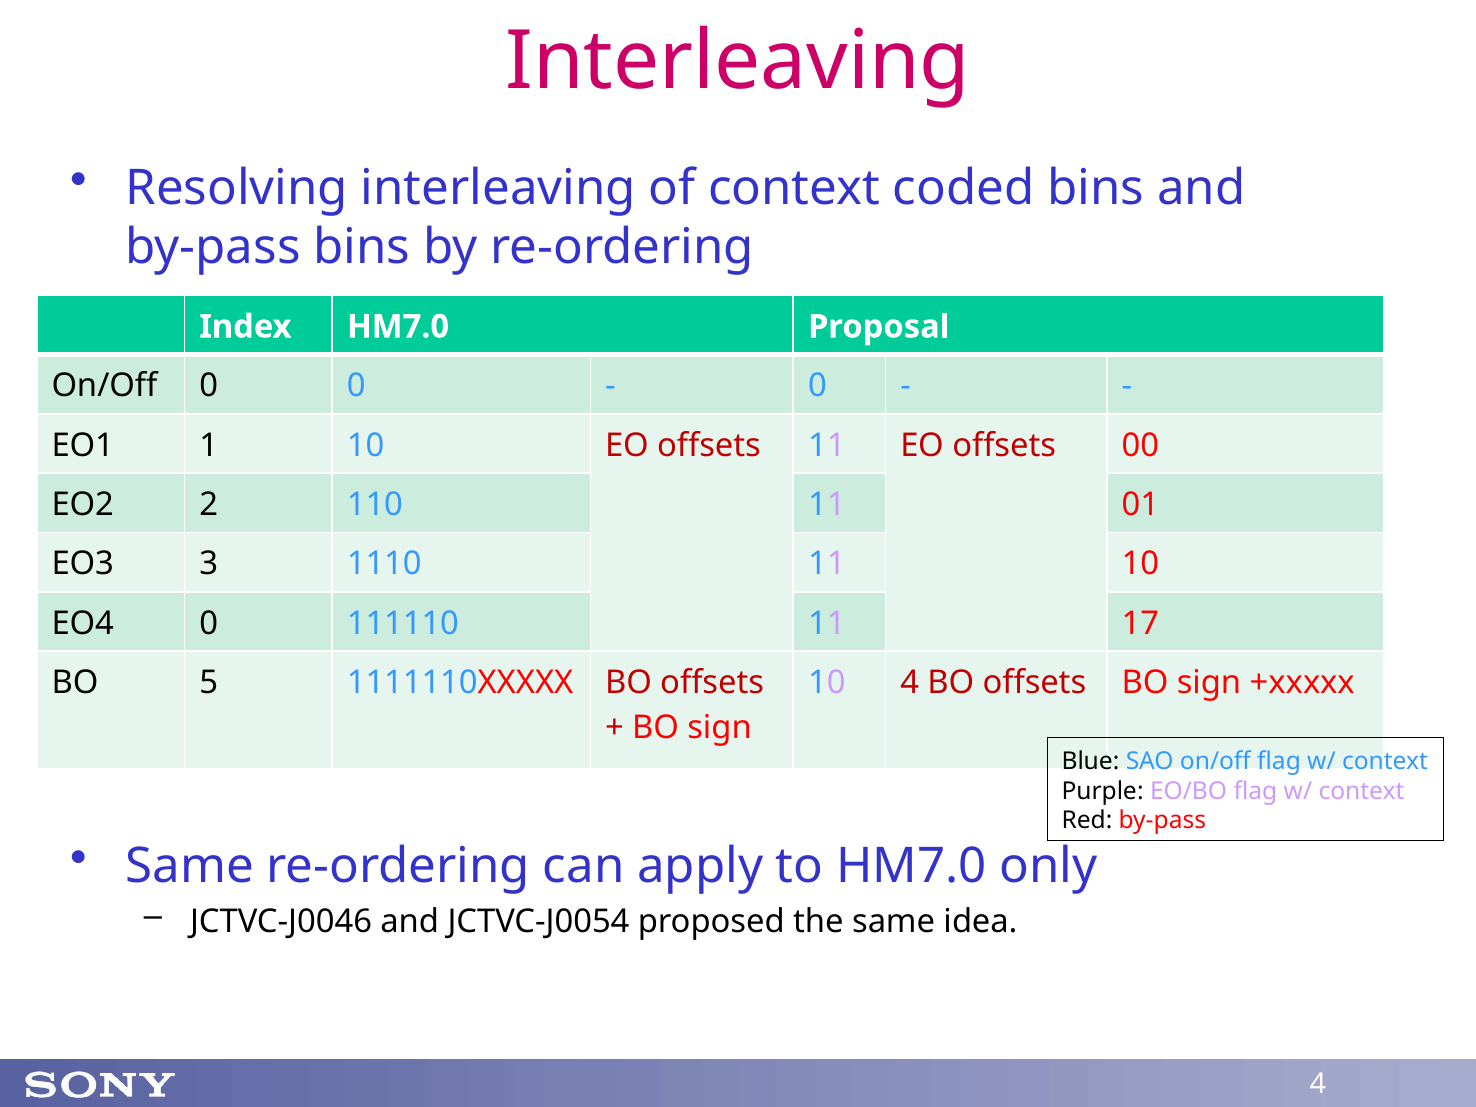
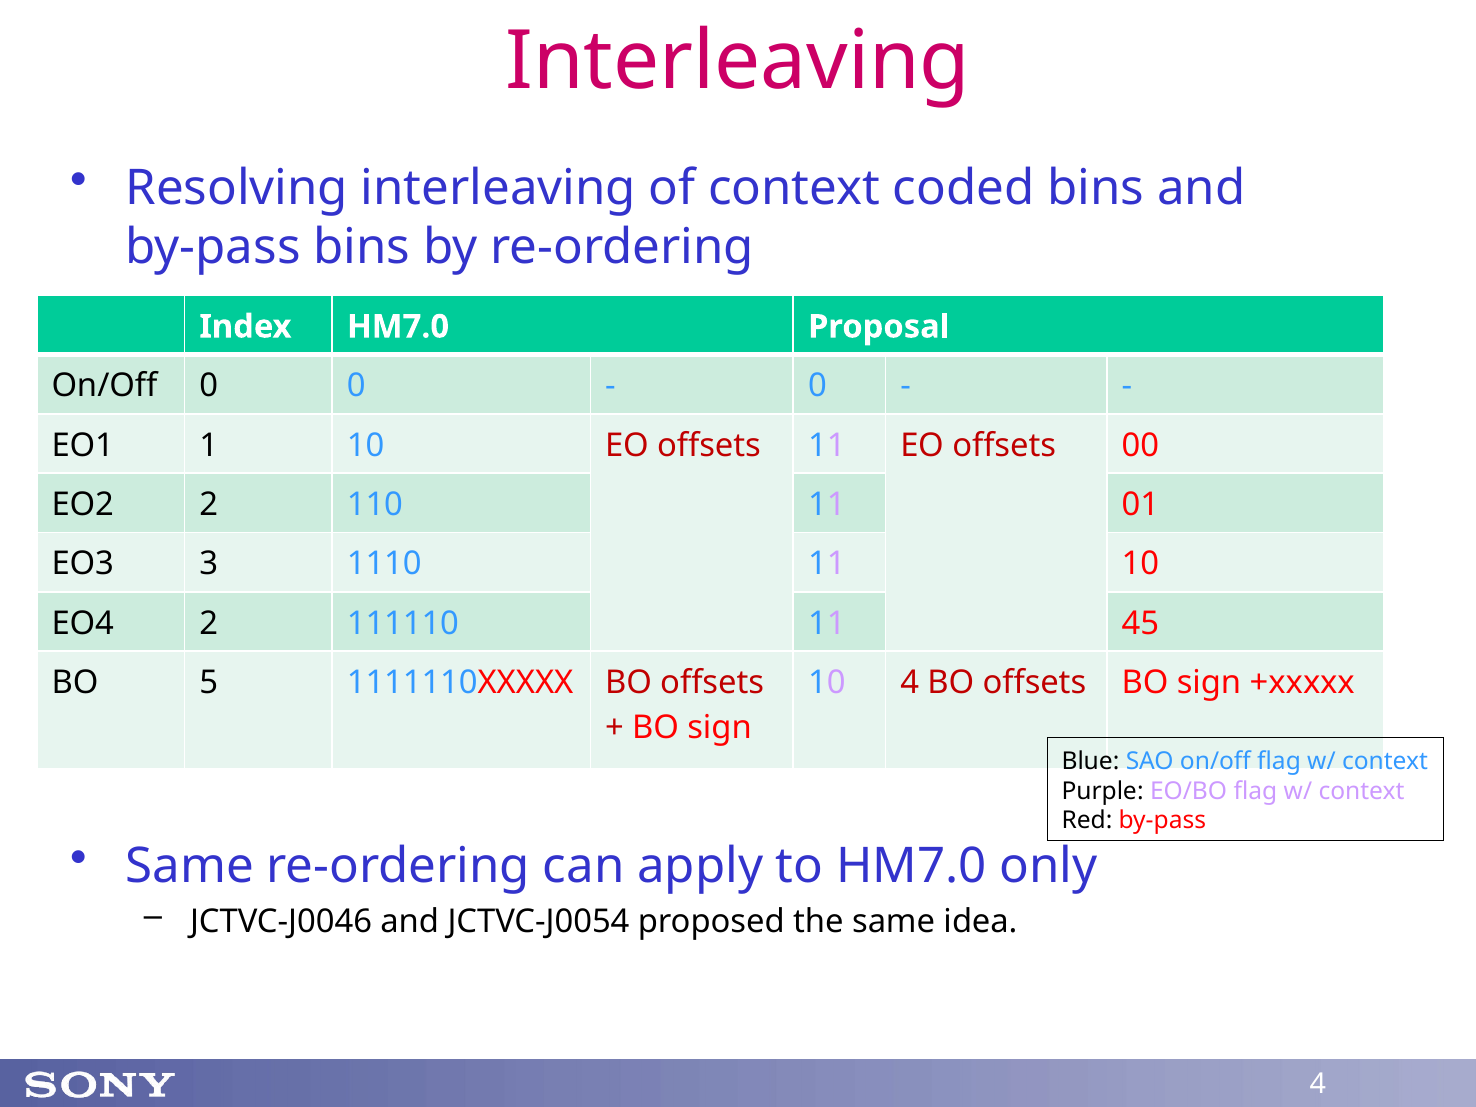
EO4 0: 0 -> 2
17: 17 -> 45
